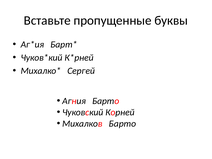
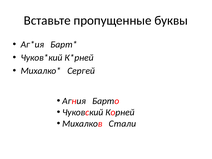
Михалков Барто: Барто -> Стали
